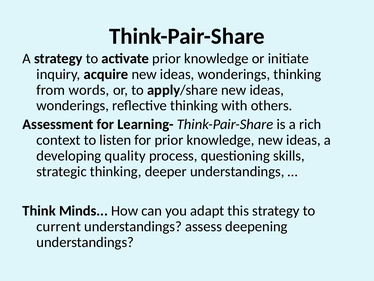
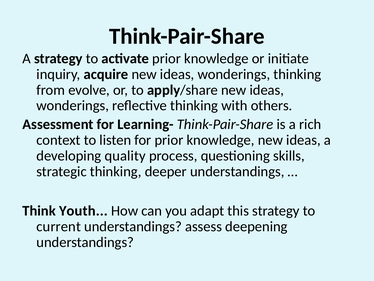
words: words -> evolve
Minds: Minds -> Youth
